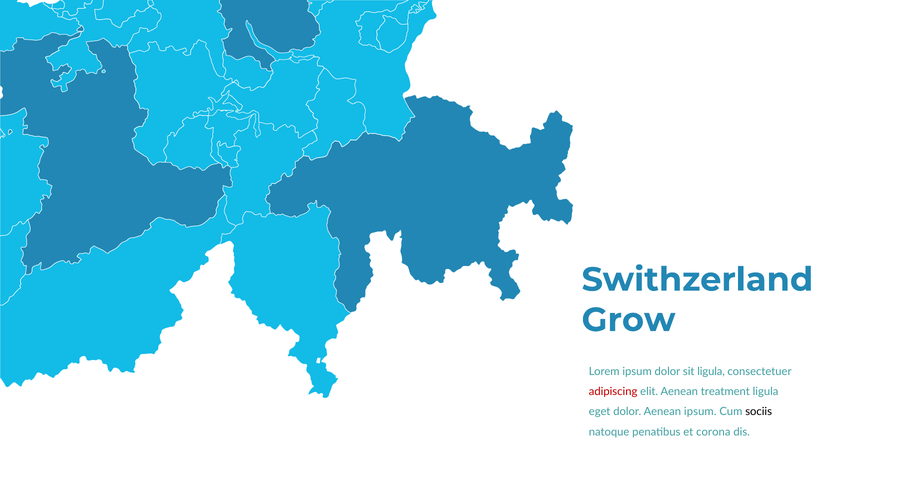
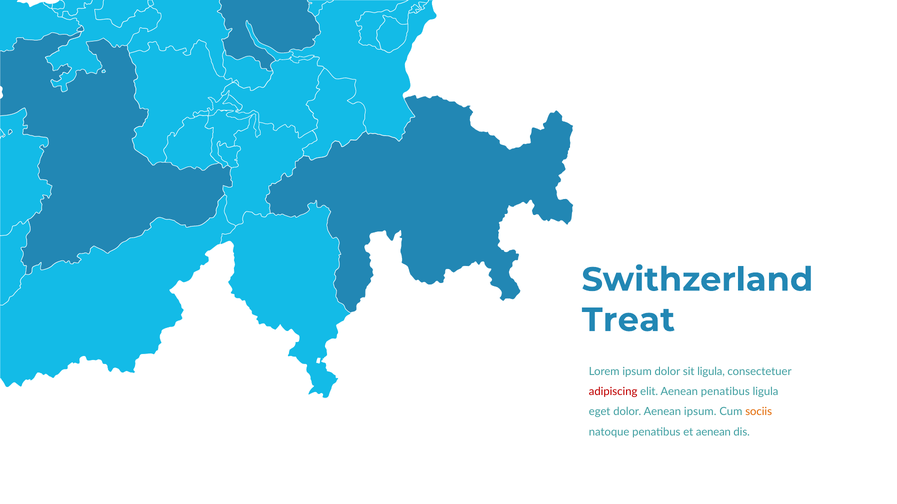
Grow: Grow -> Treat
Aenean treatment: treatment -> penatibus
sociis colour: black -> orange
et corona: corona -> aenean
